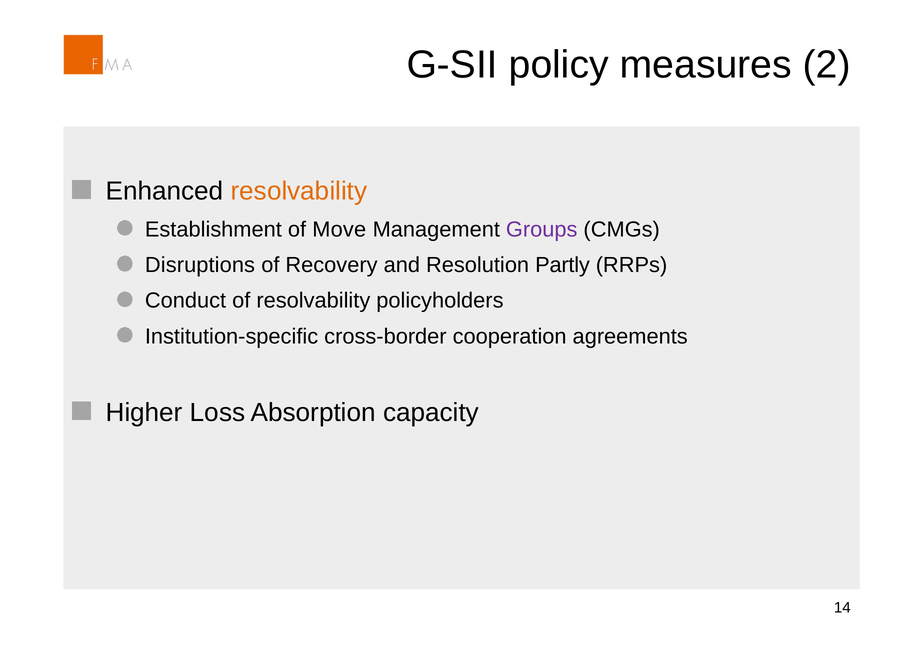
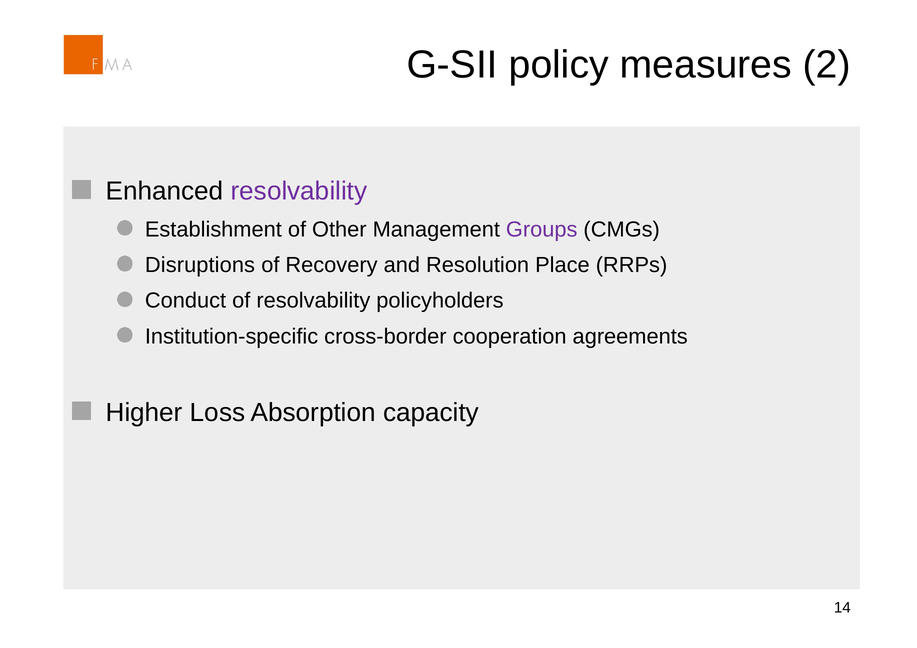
resolvability at (299, 191) colour: orange -> purple
Move: Move -> Other
Partly: Partly -> Place
